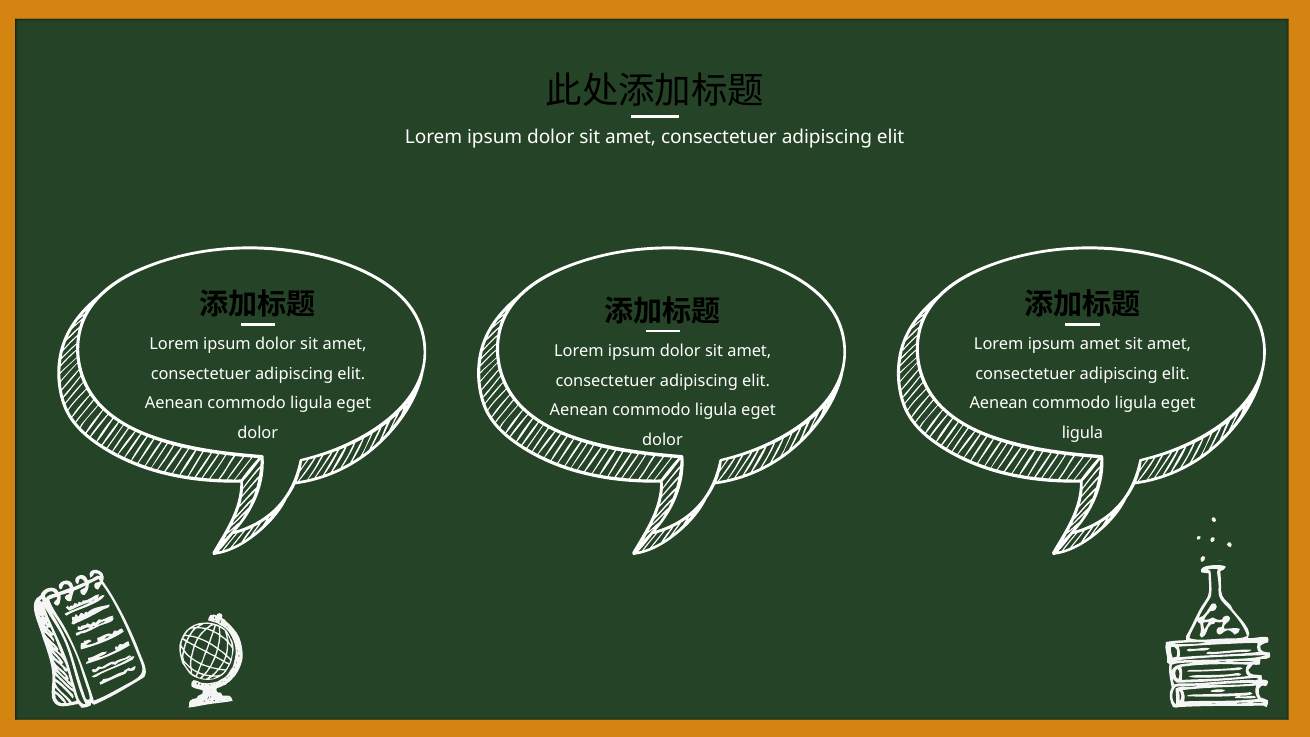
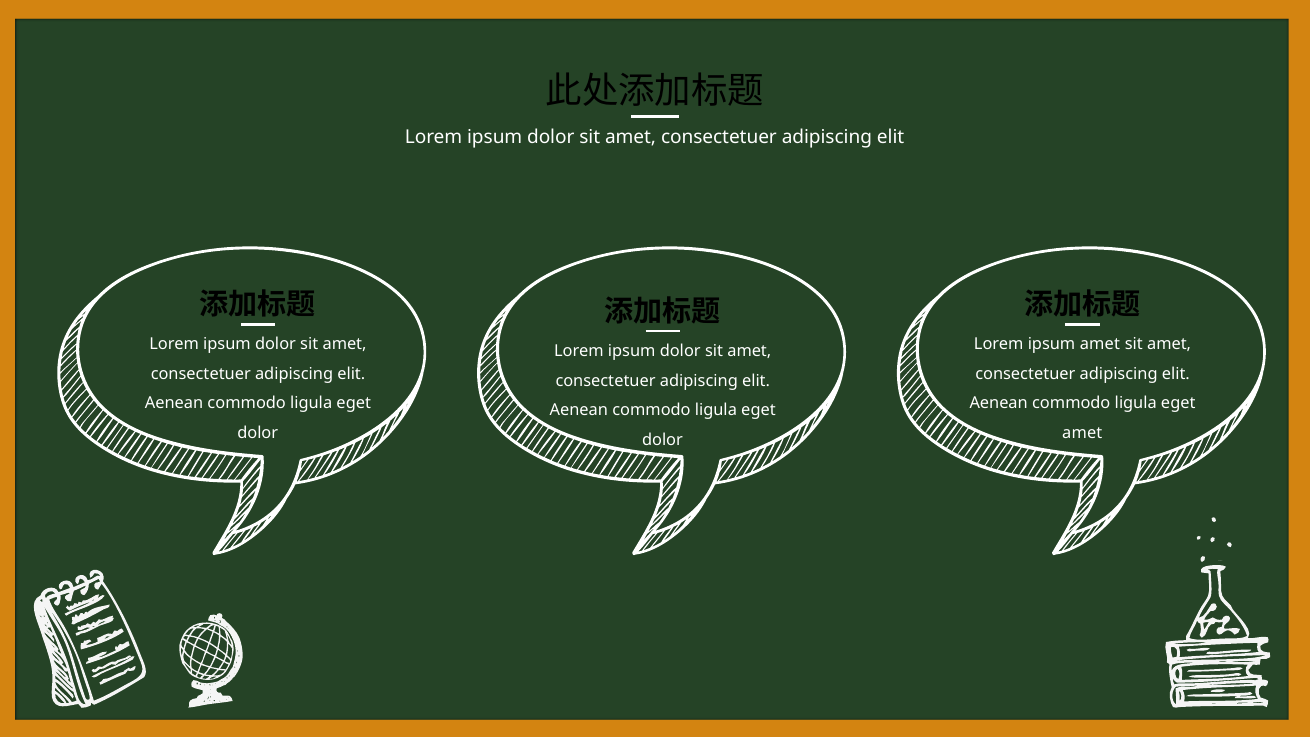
ligula at (1082, 433): ligula -> amet
